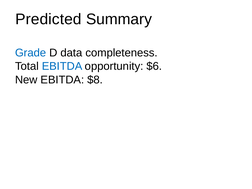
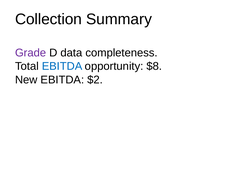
Predicted: Predicted -> Collection
Grade colour: blue -> purple
$6: $6 -> $8
$8: $8 -> $2
